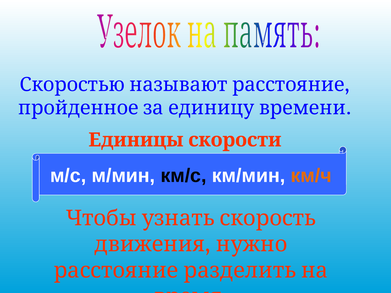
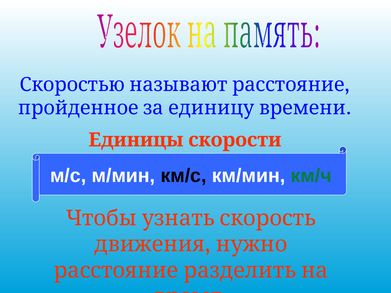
км/ч colour: orange -> green
